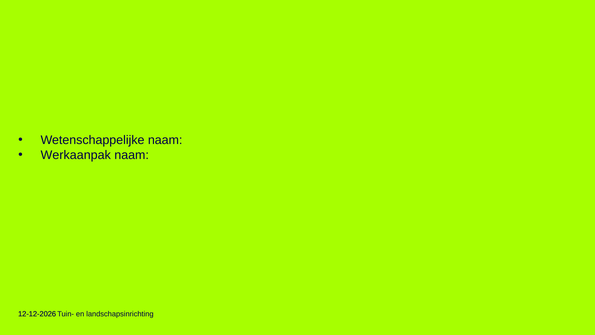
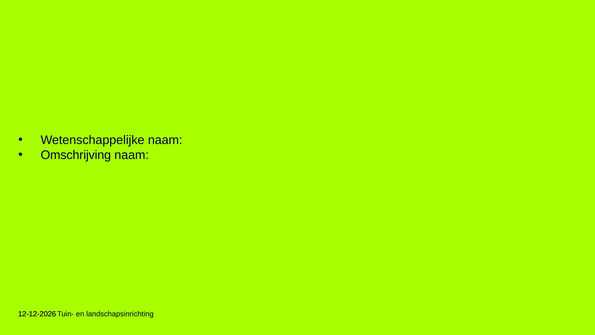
Werkaanpak: Werkaanpak -> Omschrijving
